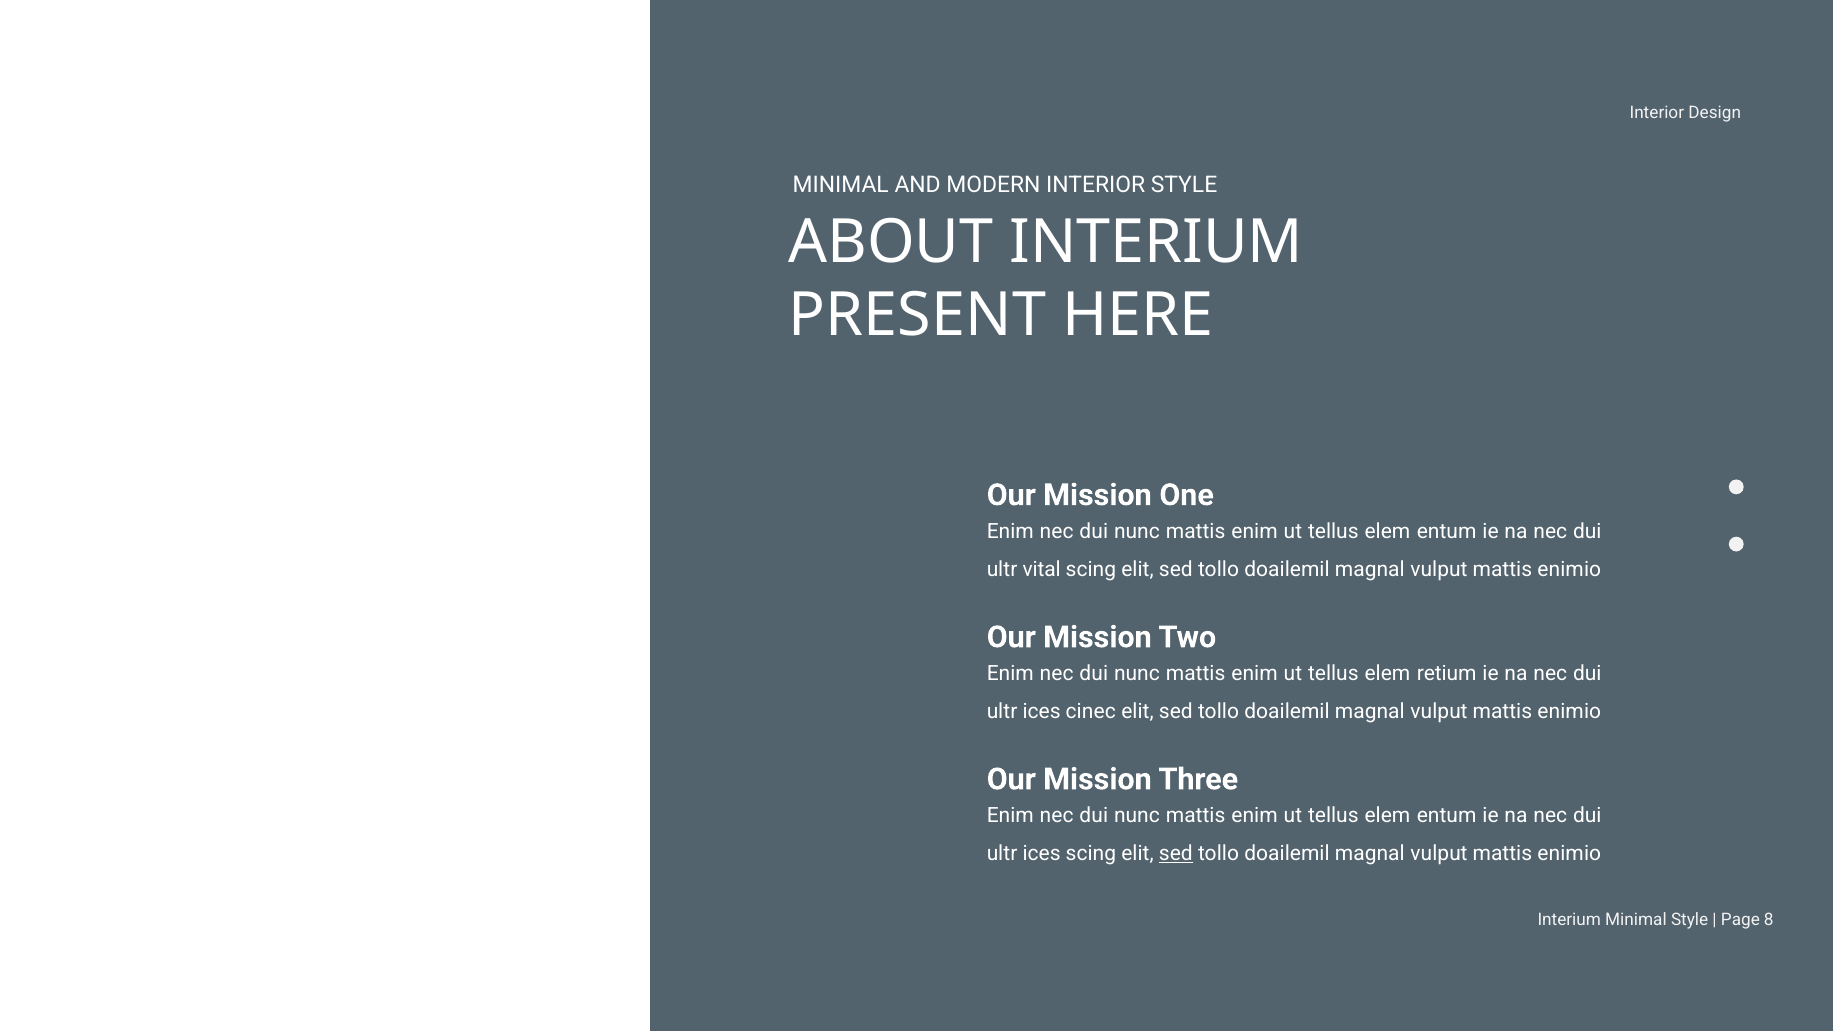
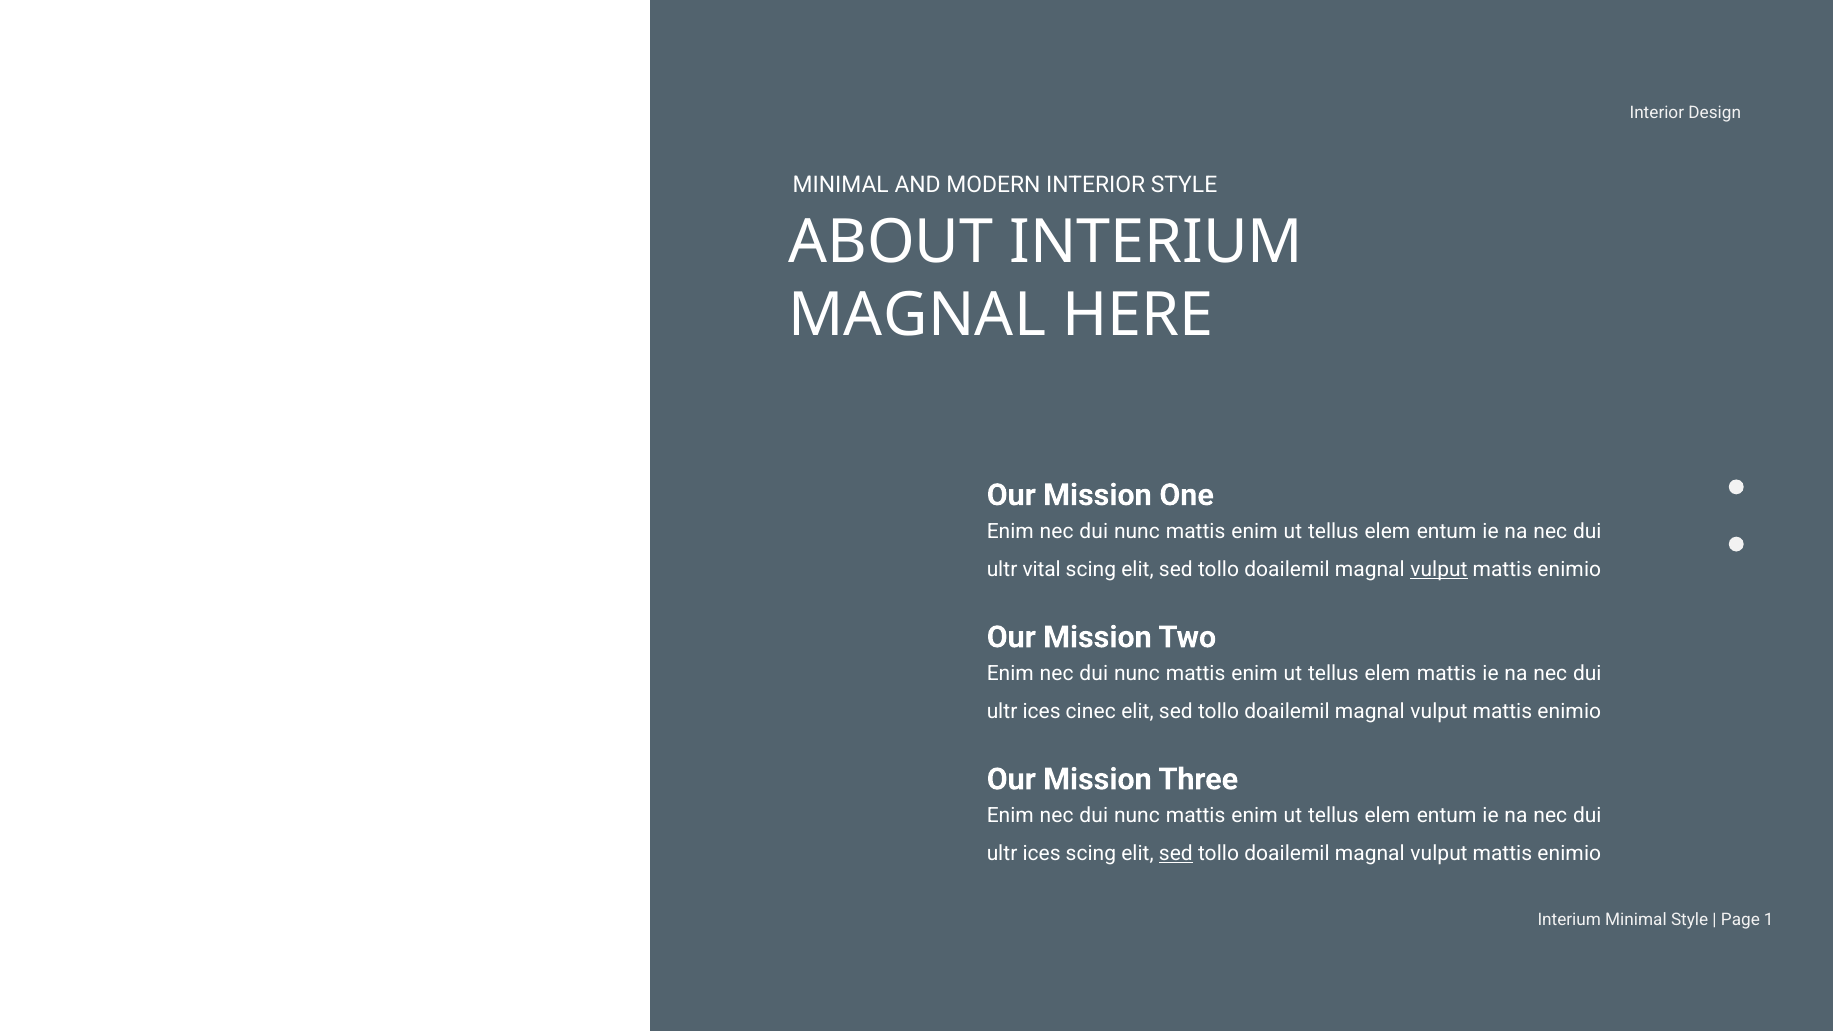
PRESENT at (917, 315): PRESENT -> MAGNAL
vulput at (1439, 570) underline: none -> present
elem retium: retium -> mattis
8: 8 -> 1
